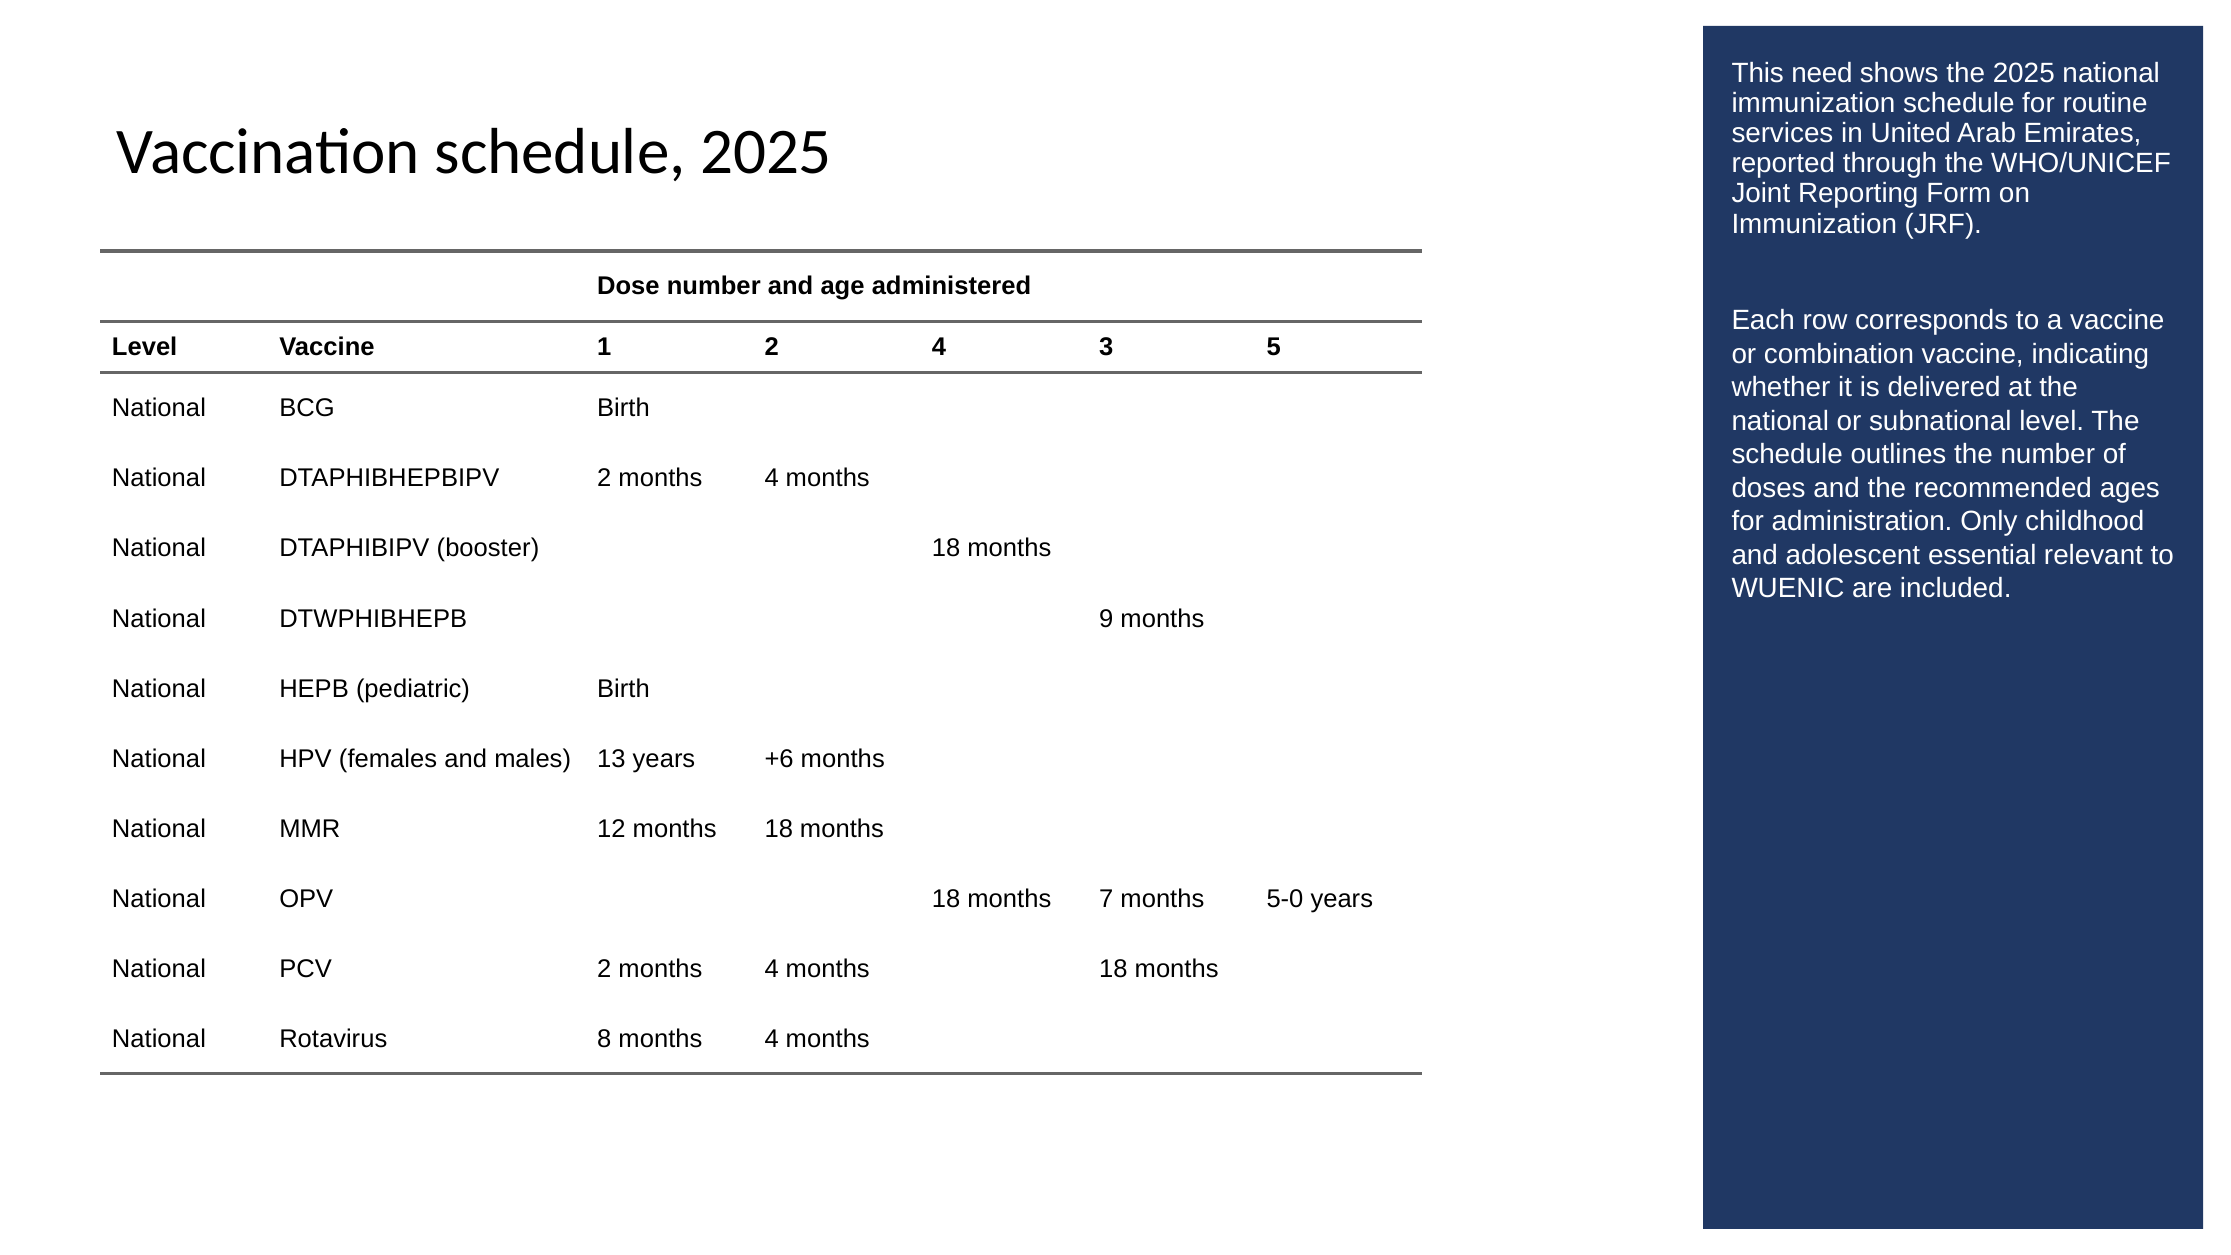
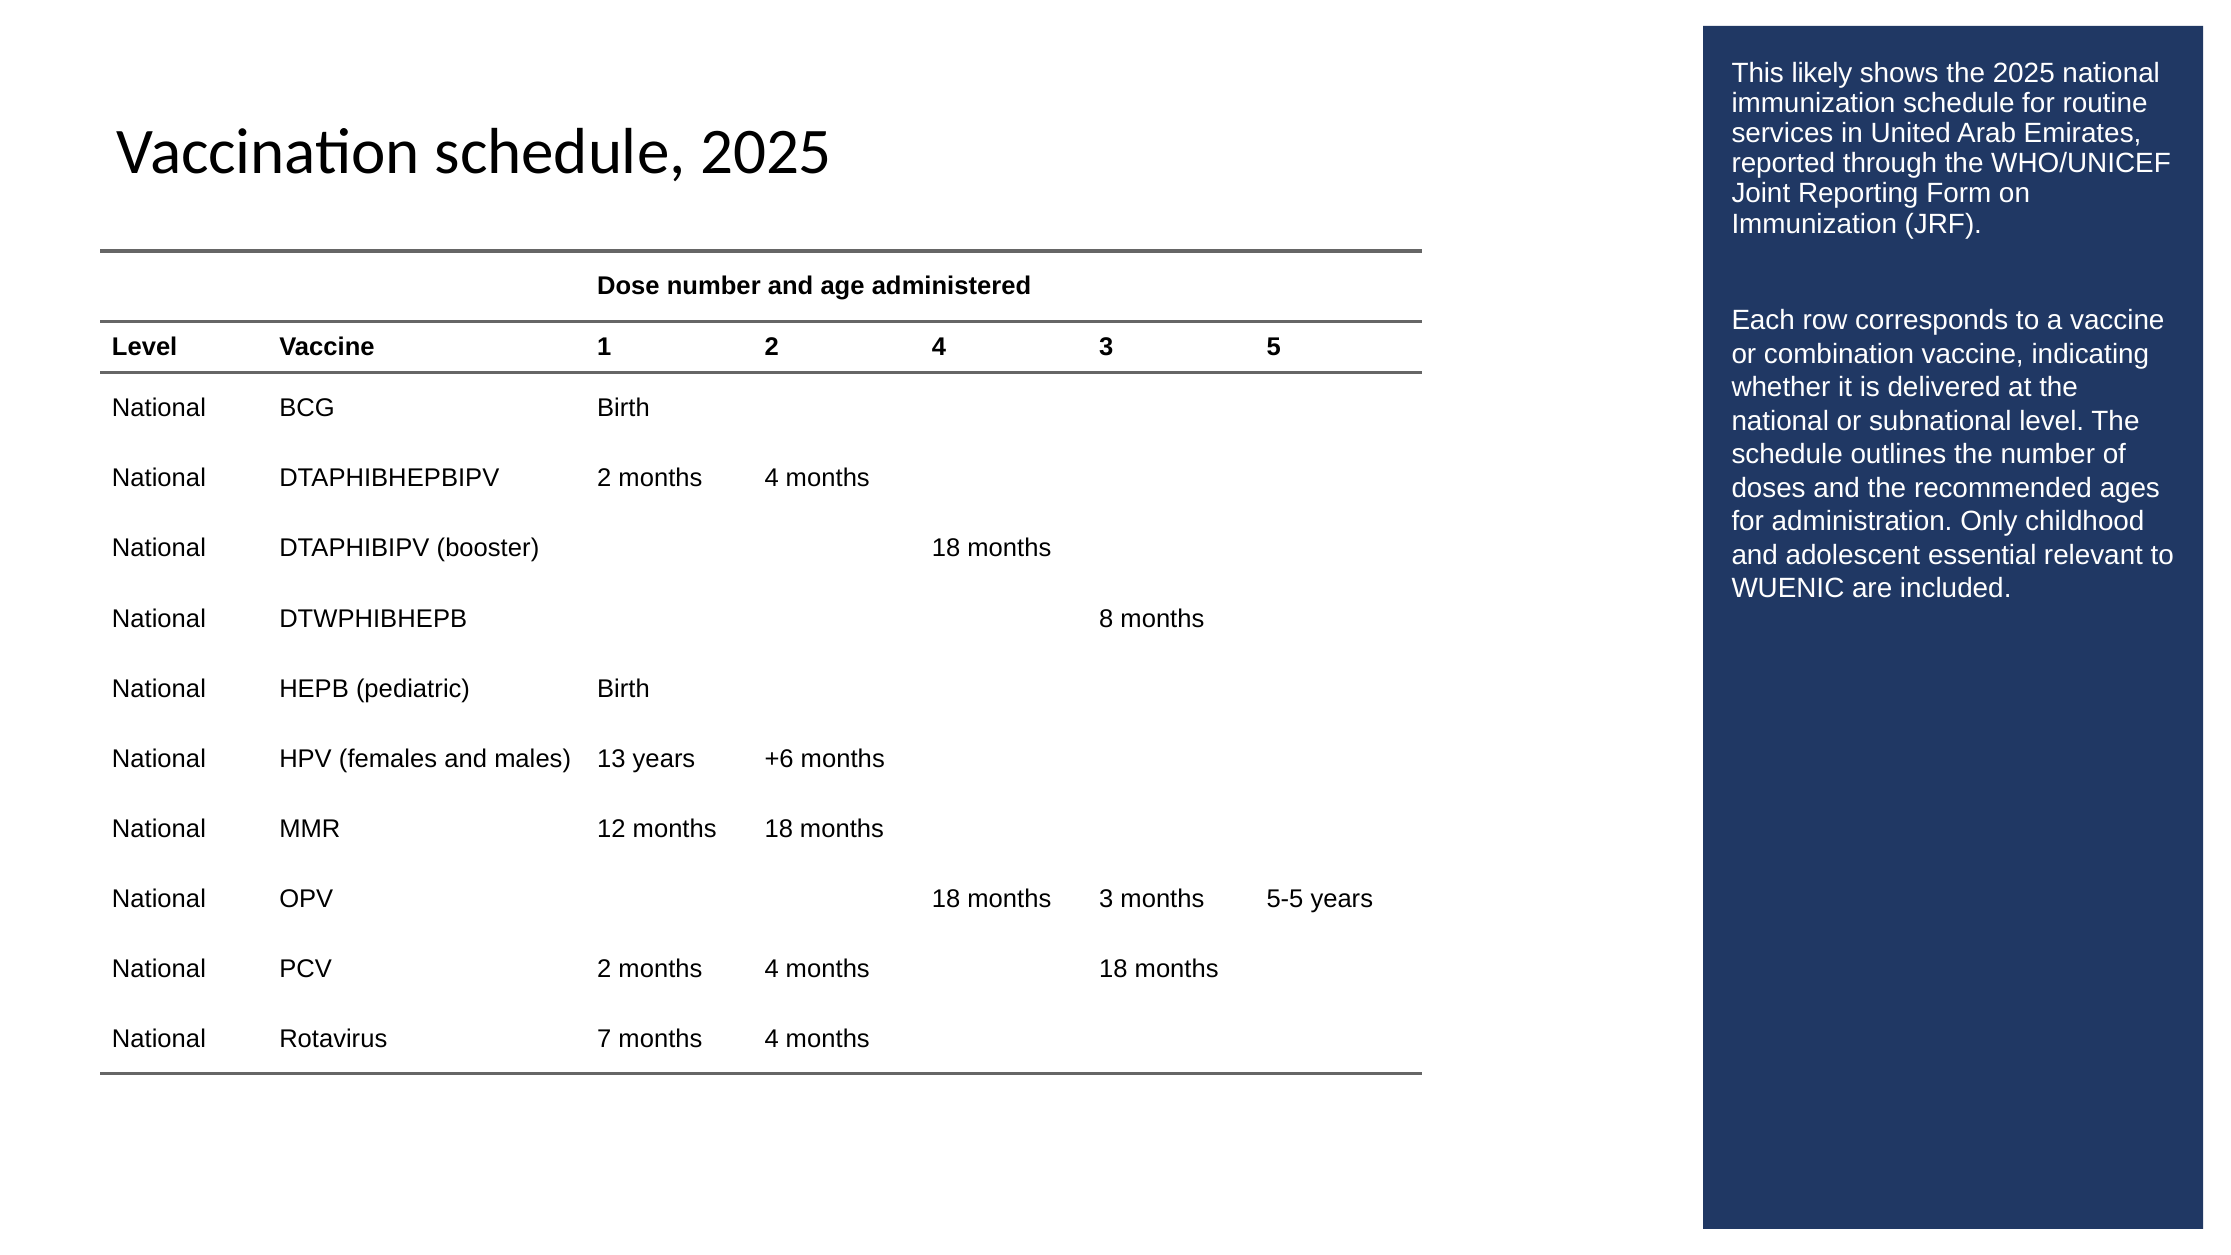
need: need -> likely
9: 9 -> 8
months 7: 7 -> 3
5-0: 5-0 -> 5-5
8: 8 -> 7
